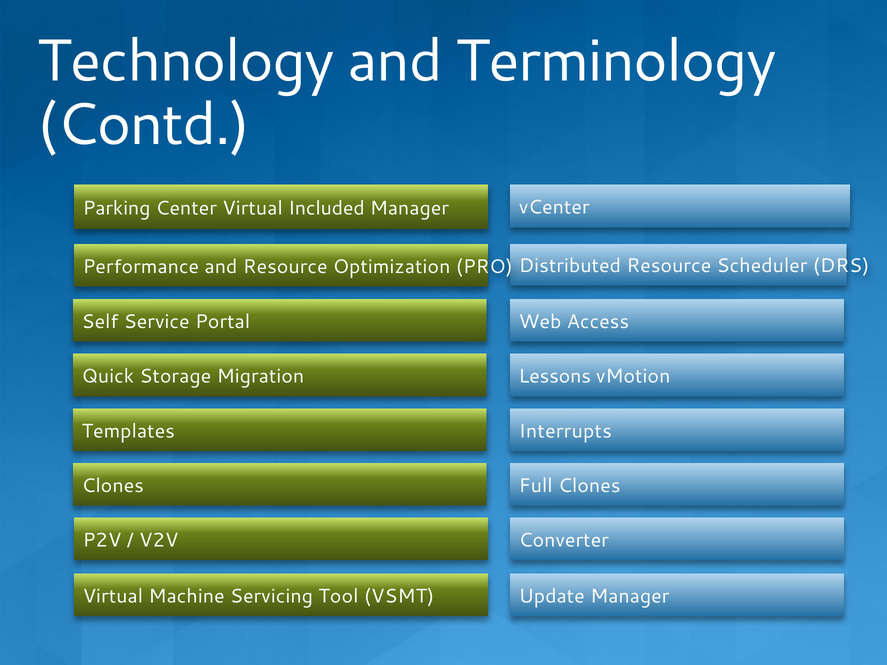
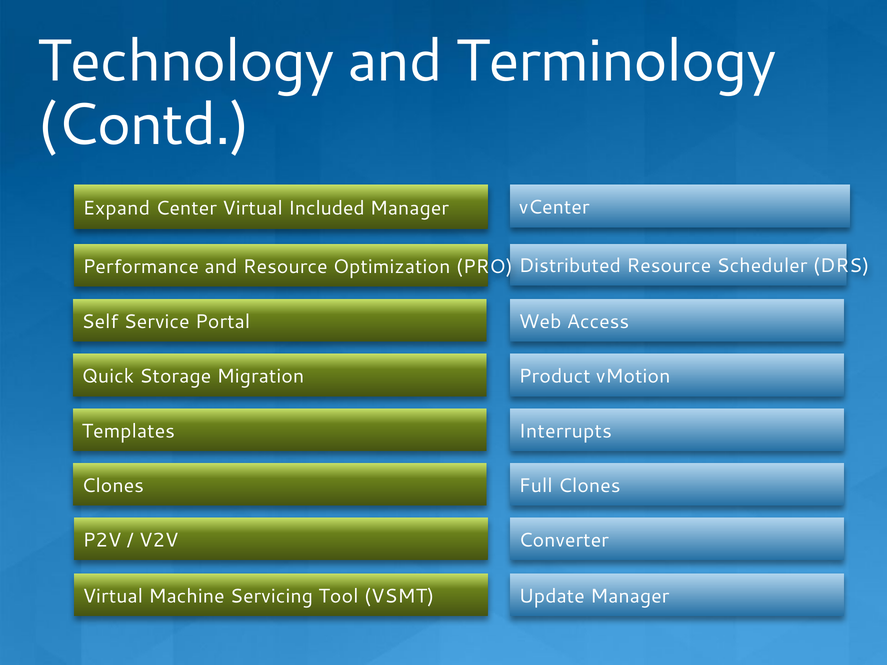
Parking: Parking -> Expand
Lessons: Lessons -> Product
